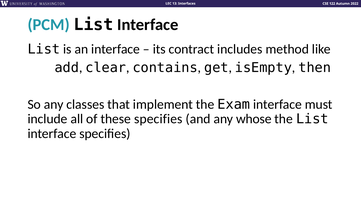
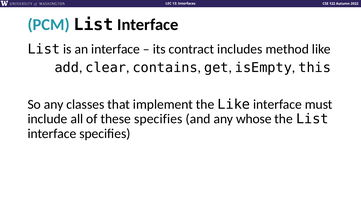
then: then -> this
the Exam: Exam -> Like
